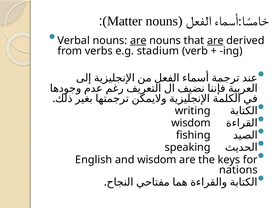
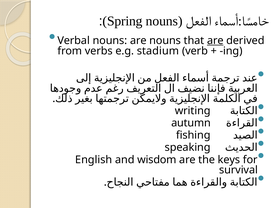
Matter: Matter -> Spring
are at (138, 41) underline: present -> none
wisdom at (191, 123): wisdom -> autumn
nations: nations -> survival
